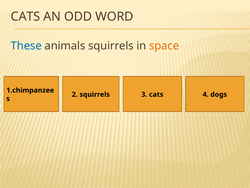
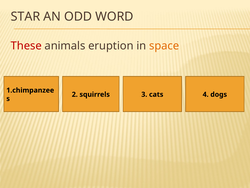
CATS at (26, 16): CATS -> STAR
These colour: blue -> red
animals squirrels: squirrels -> eruption
